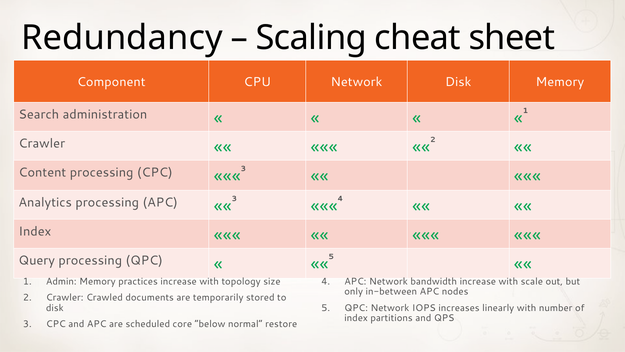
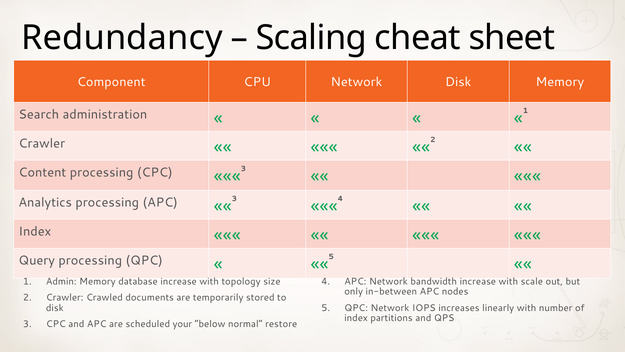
practices: practices -> database
core: core -> your
